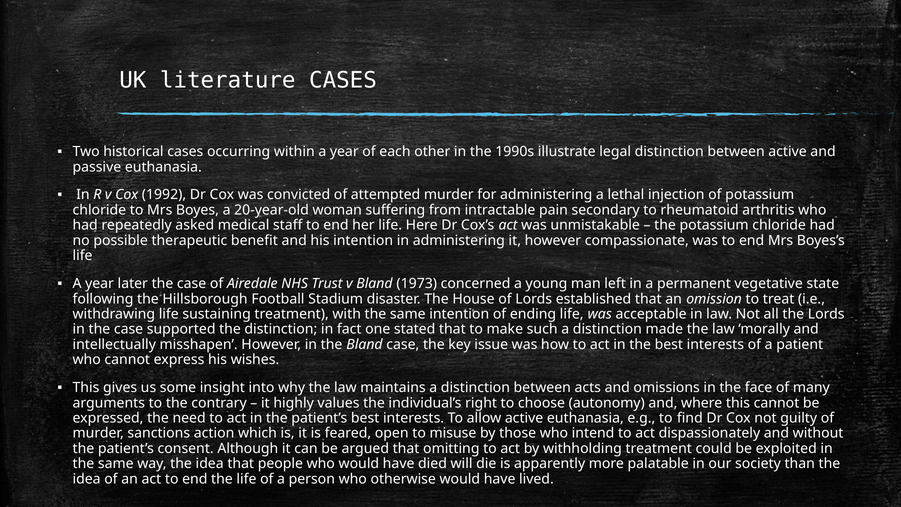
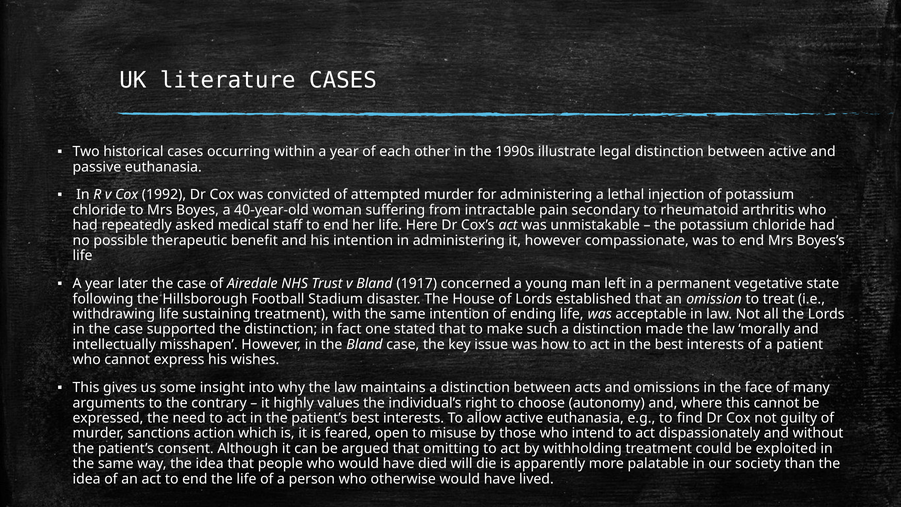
20-year-old: 20-year-old -> 40-year-old
1973: 1973 -> 1917
